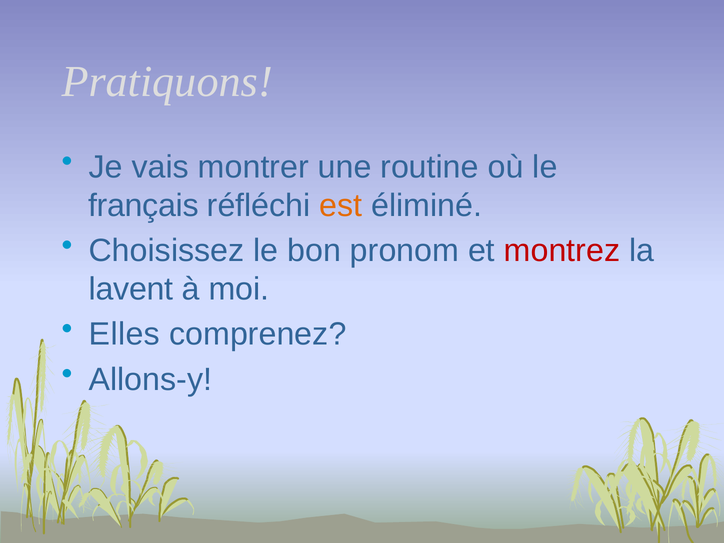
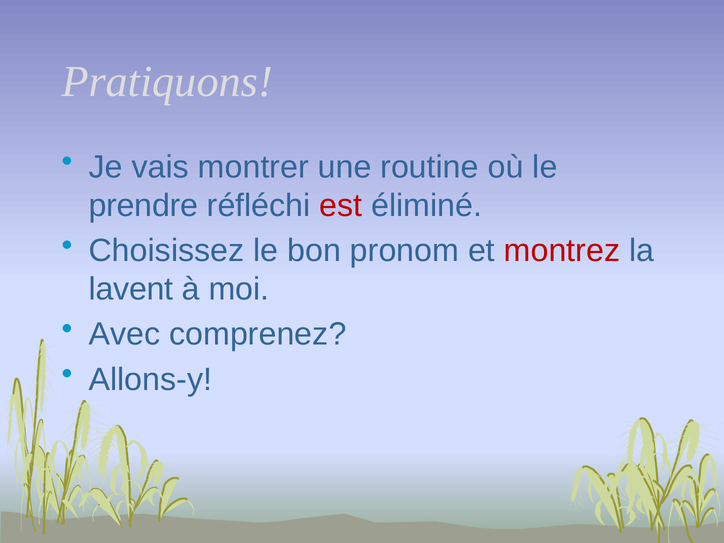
français: français -> prendre
est colour: orange -> red
Elles: Elles -> Avec
